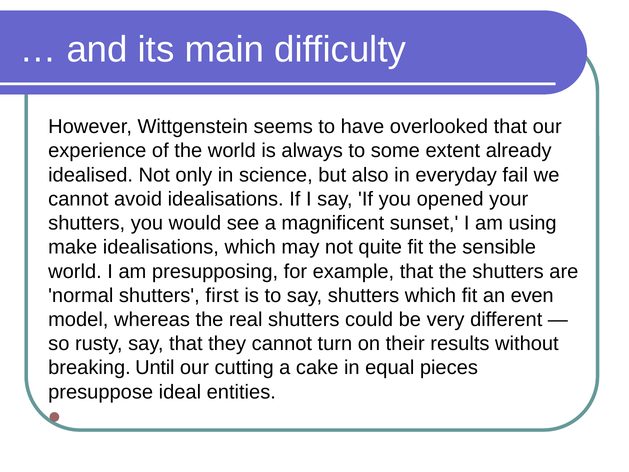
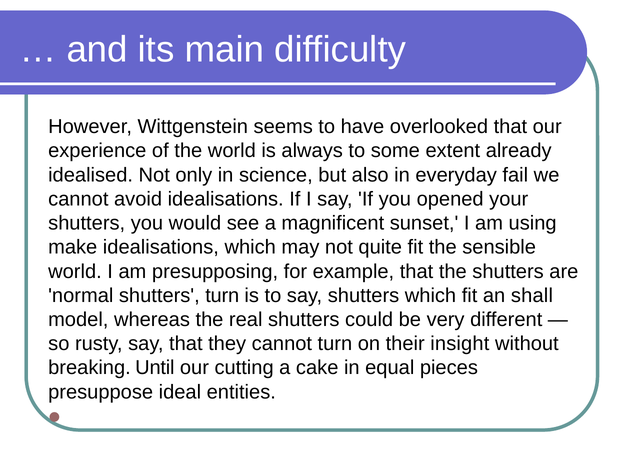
shutters first: first -> turn
even: even -> shall
results: results -> insight
